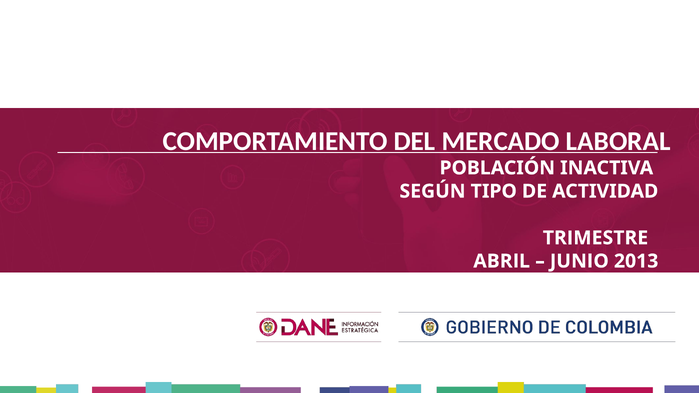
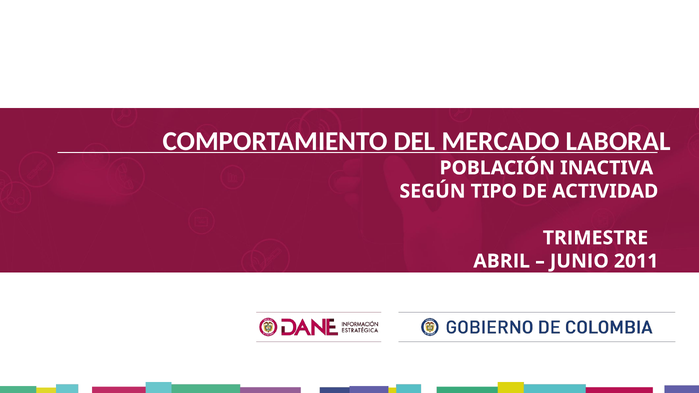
2013: 2013 -> 2011
